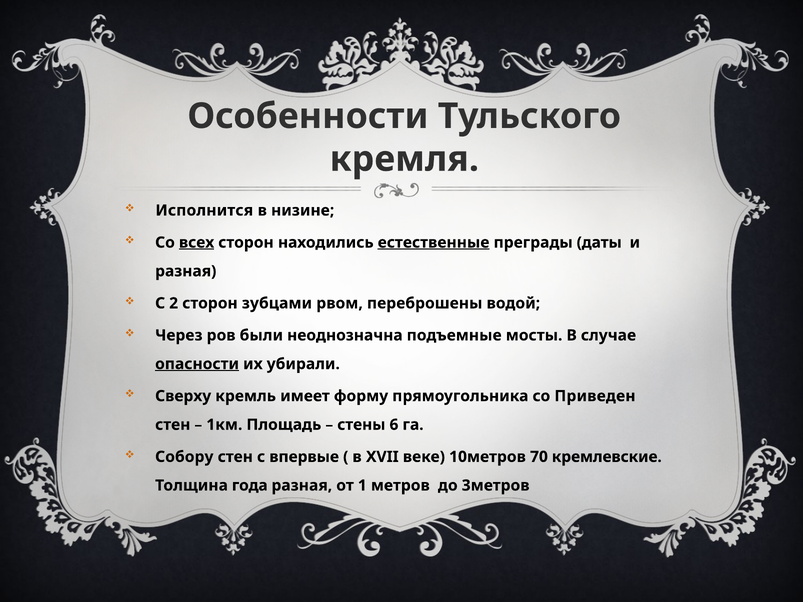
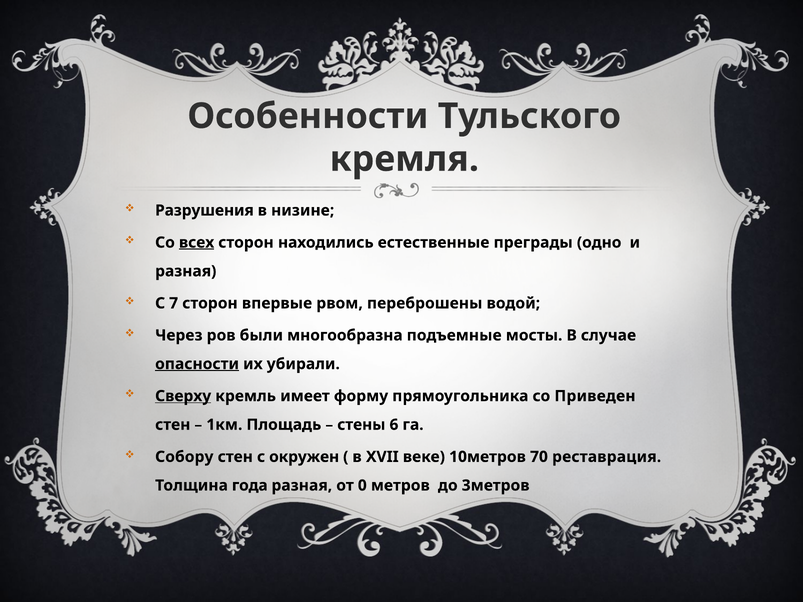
Исполнится: Исполнится -> Разрушения
естественные underline: present -> none
даты: даты -> одно
2: 2 -> 7
зубцами: зубцами -> впервые
неоднозначна: неоднозначна -> многообразна
Сверху underline: none -> present
впервые: впервые -> окружен
кремлевские: кремлевские -> реставрация
1: 1 -> 0
